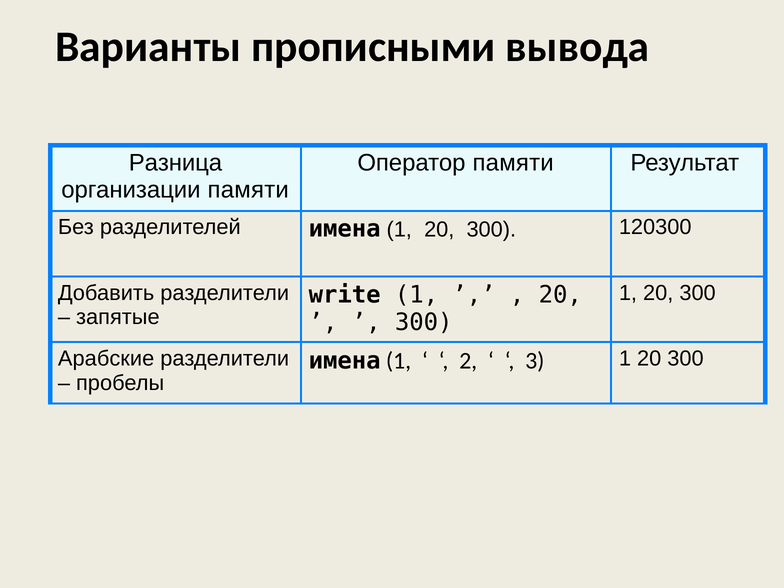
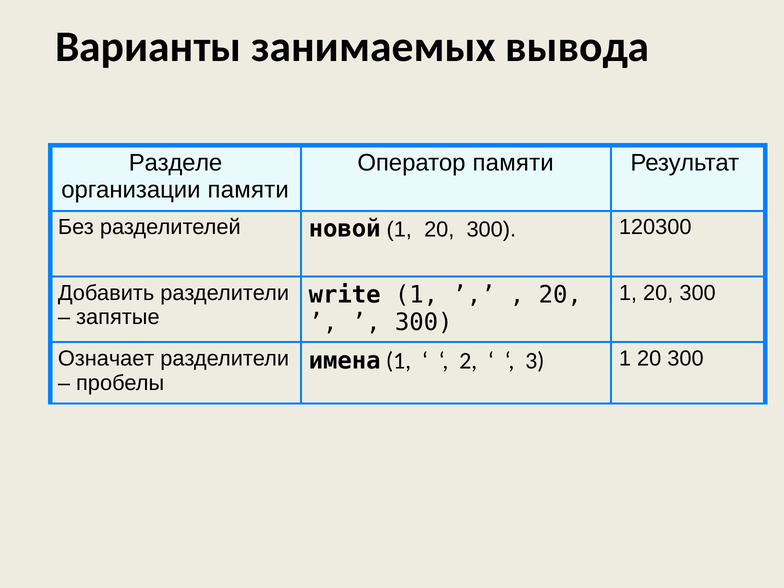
прописными: прописными -> занимаемых
Разница: Разница -> Разделе
разделителей имена: имена -> новой
Арабские: Арабские -> Означает
